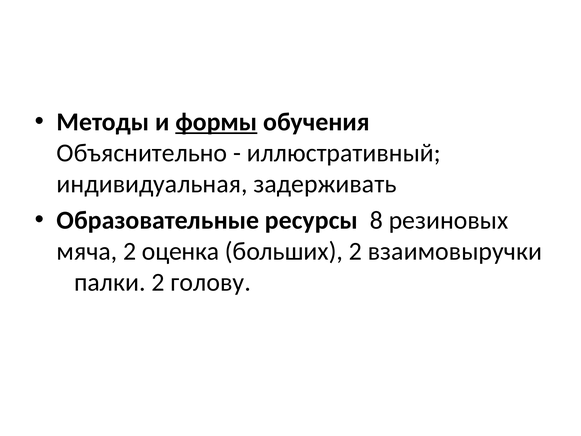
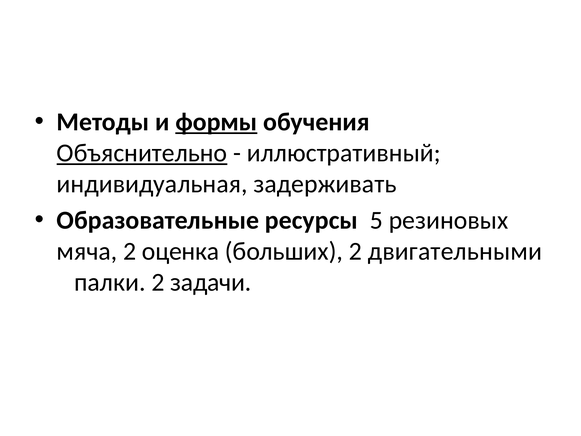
Объяснительно underline: none -> present
8: 8 -> 5
взаимовыручки: взаимовыручки -> двигательными
голову: голову -> задачи
